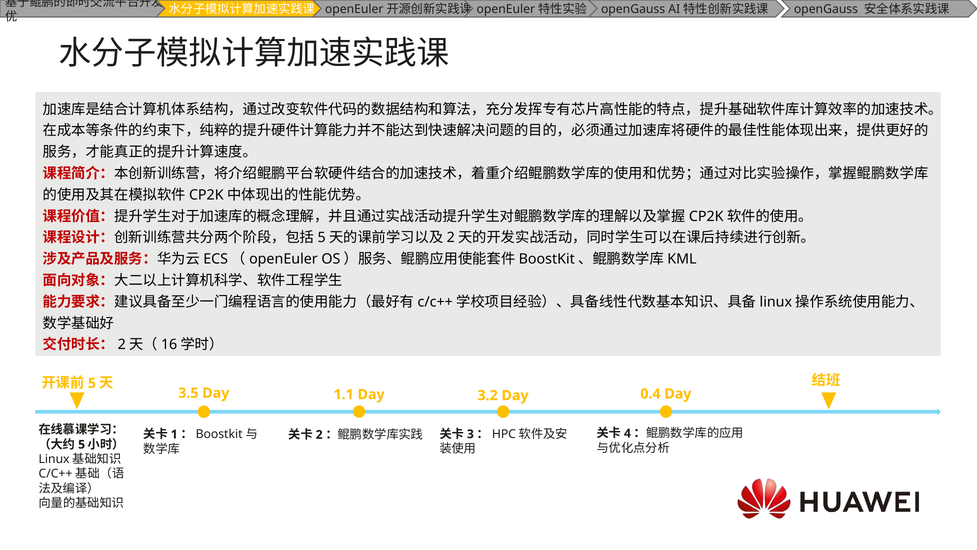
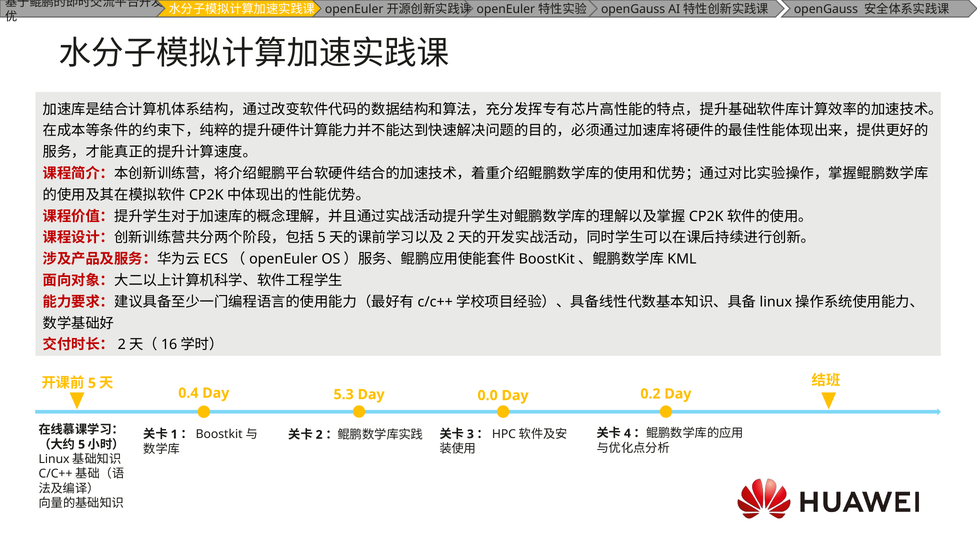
3.5: 3.5 -> 0.4
0.4: 0.4 -> 0.2
1.1: 1.1 -> 5.3
3.2: 3.2 -> 0.0
